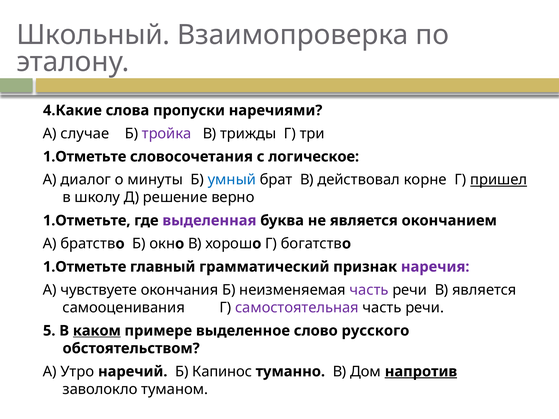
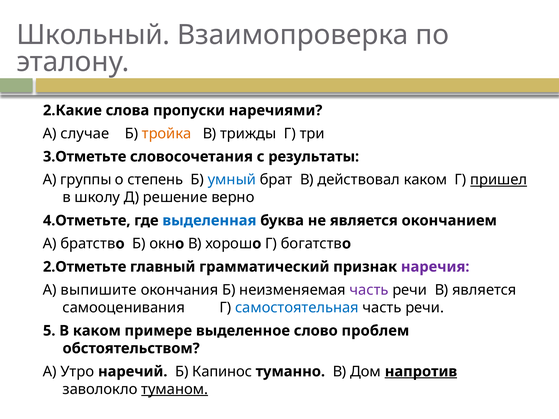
4.Какие: 4.Какие -> 2.Какие
тройка colour: purple -> orange
1.Отметьте at (85, 157): 1.Отметьте -> 3.Отметьте
логическое: логическое -> результаты
диалог: диалог -> группы
минуты: минуты -> степень
действовал корне: корне -> каком
1.Отметьте at (87, 221): 1.Отметьте -> 4.Отметьте
выделенная colour: purple -> blue
1.Отметьте at (85, 267): 1.Отметьте -> 2.Отметьте
чувствуете: чувствуете -> выпишите
самостоятельная colour: purple -> blue
каком at (97, 331) underline: present -> none
русского: русского -> проблем
туманом underline: none -> present
